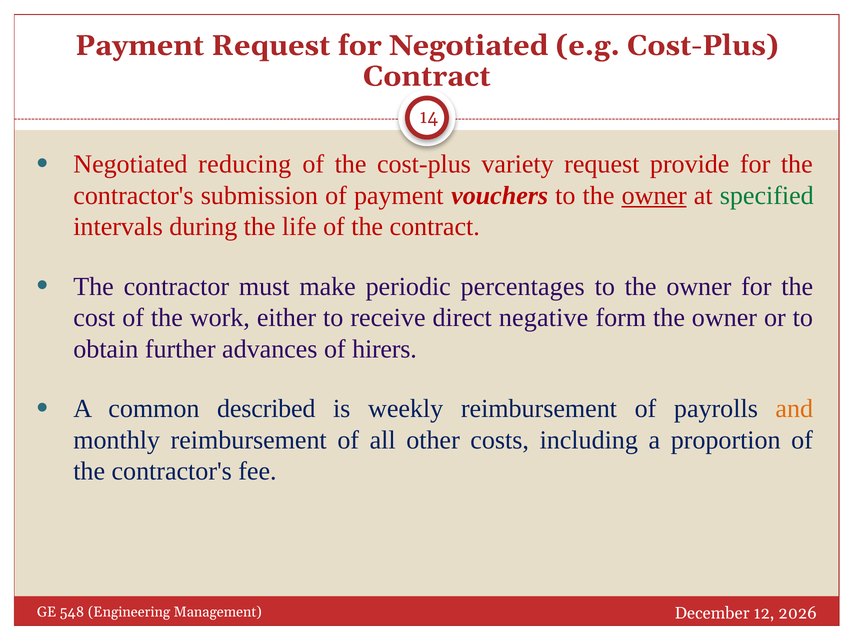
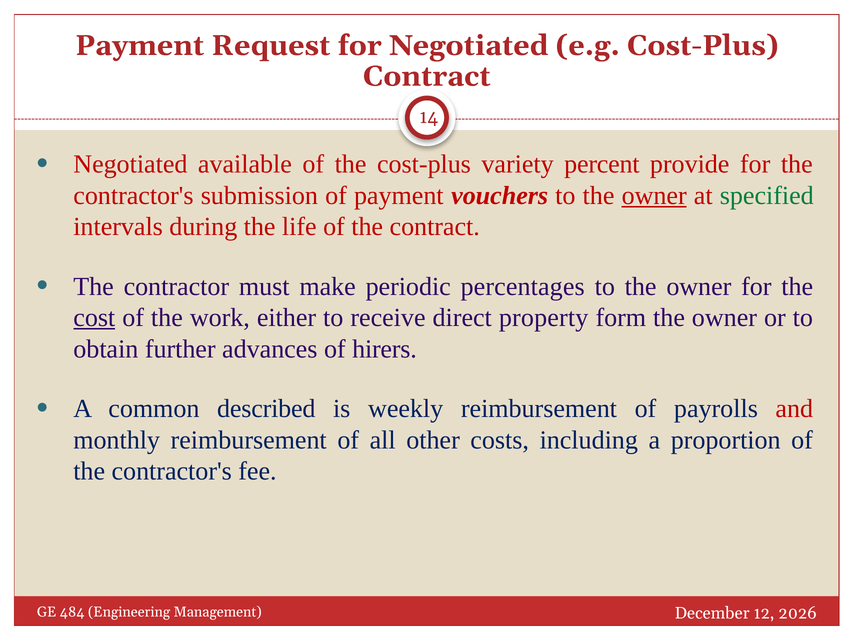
reducing: reducing -> available
variety request: request -> percent
cost underline: none -> present
negative: negative -> property
and colour: orange -> red
548: 548 -> 484
